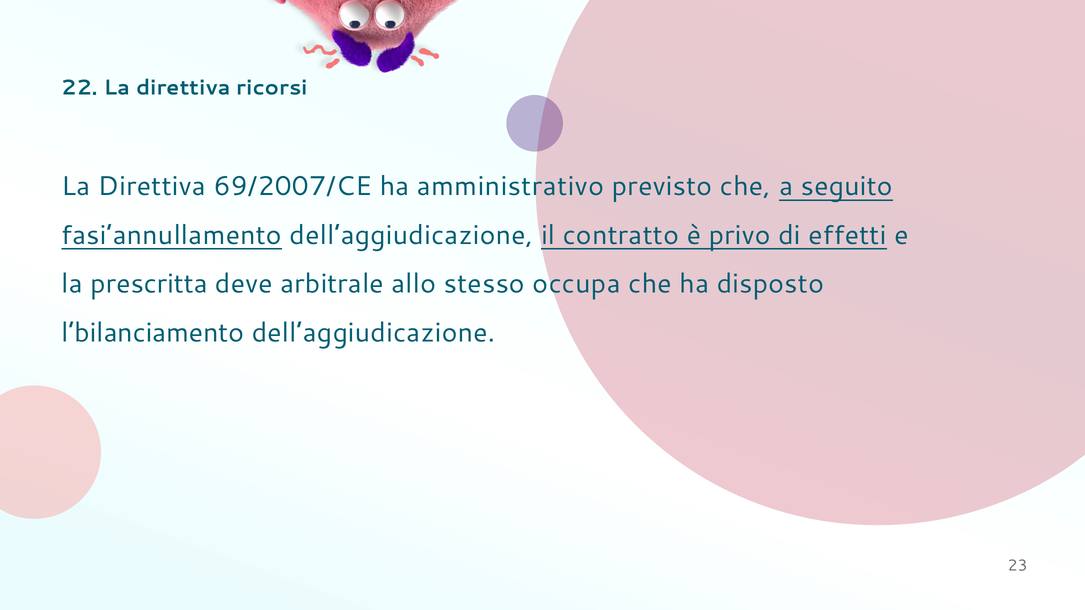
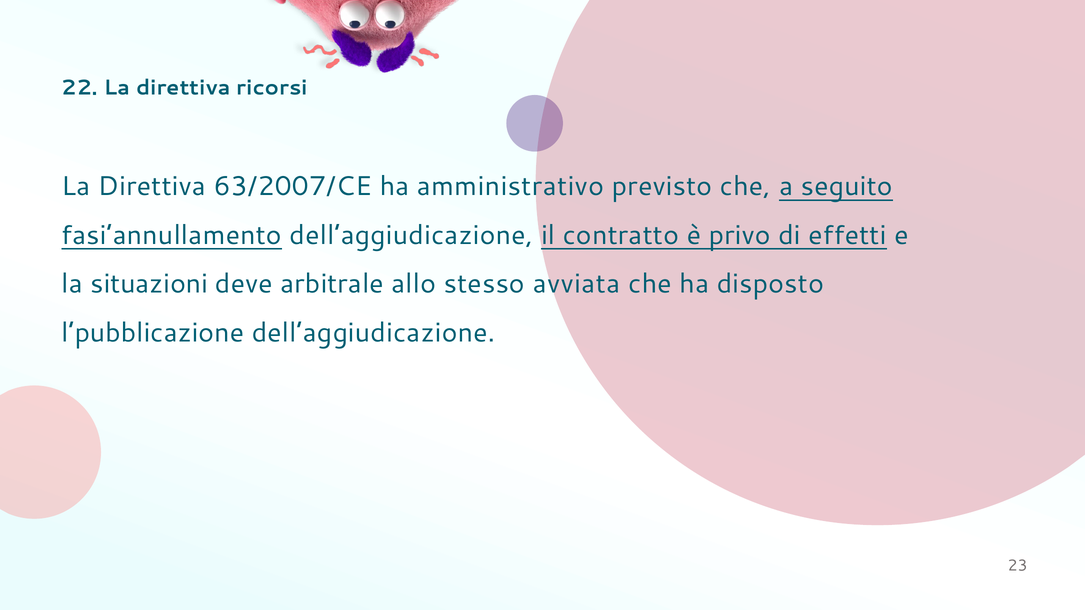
69/2007/CE: 69/2007/CE -> 63/2007/CE
prescritta: prescritta -> situazioni
occupa: occupa -> avviata
l’bilanciamento: l’bilanciamento -> l’pubblicazione
